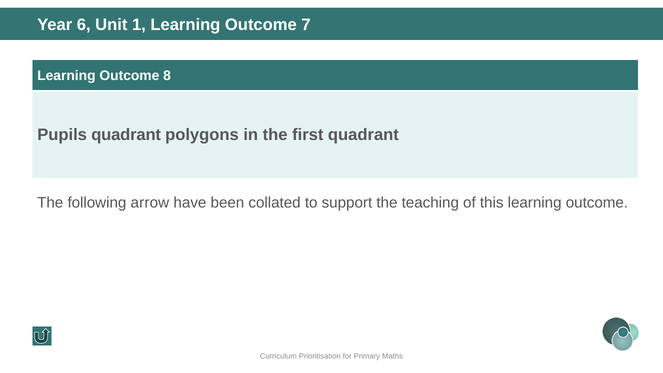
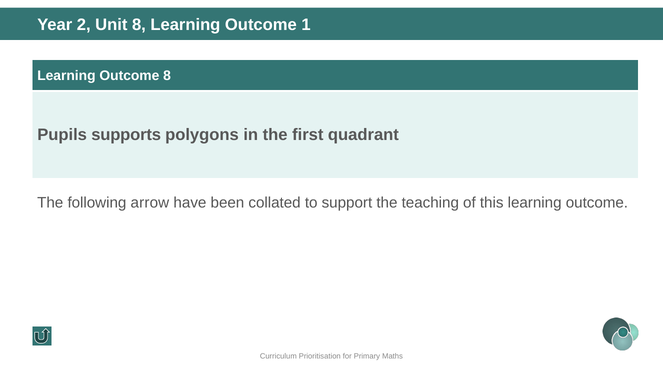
6: 6 -> 2
Unit 1: 1 -> 8
7: 7 -> 1
Pupils quadrant: quadrant -> supports
